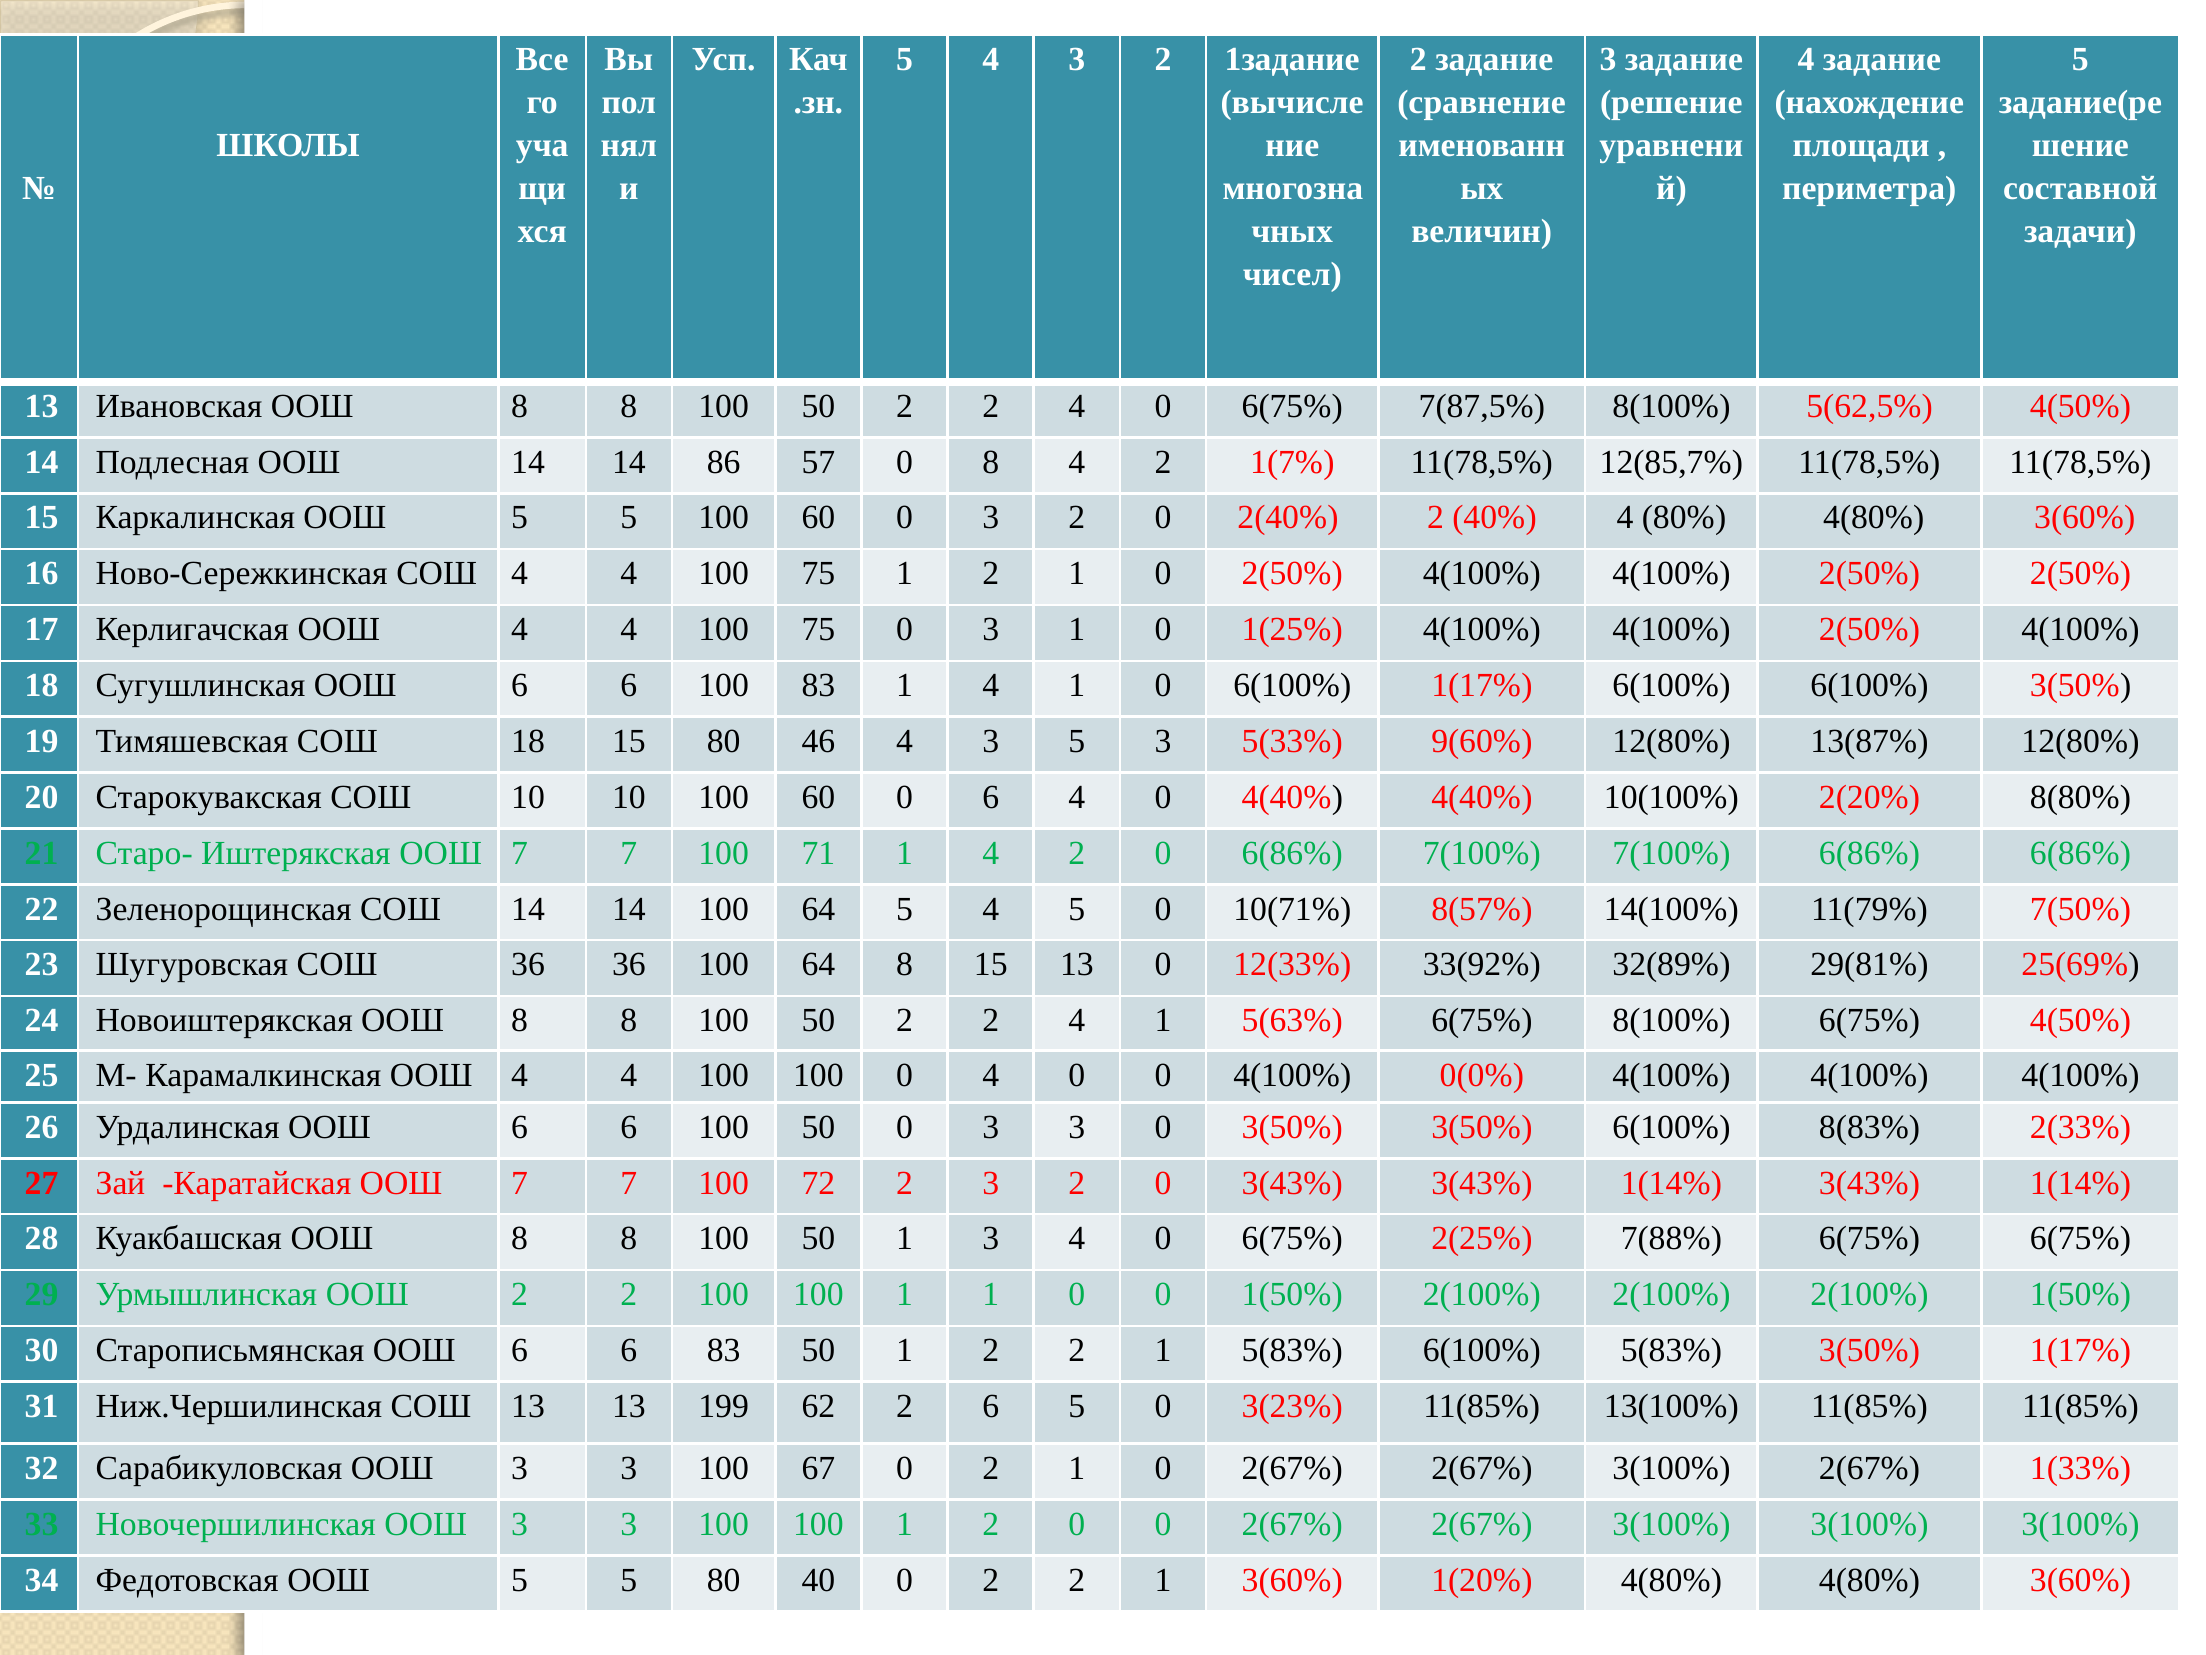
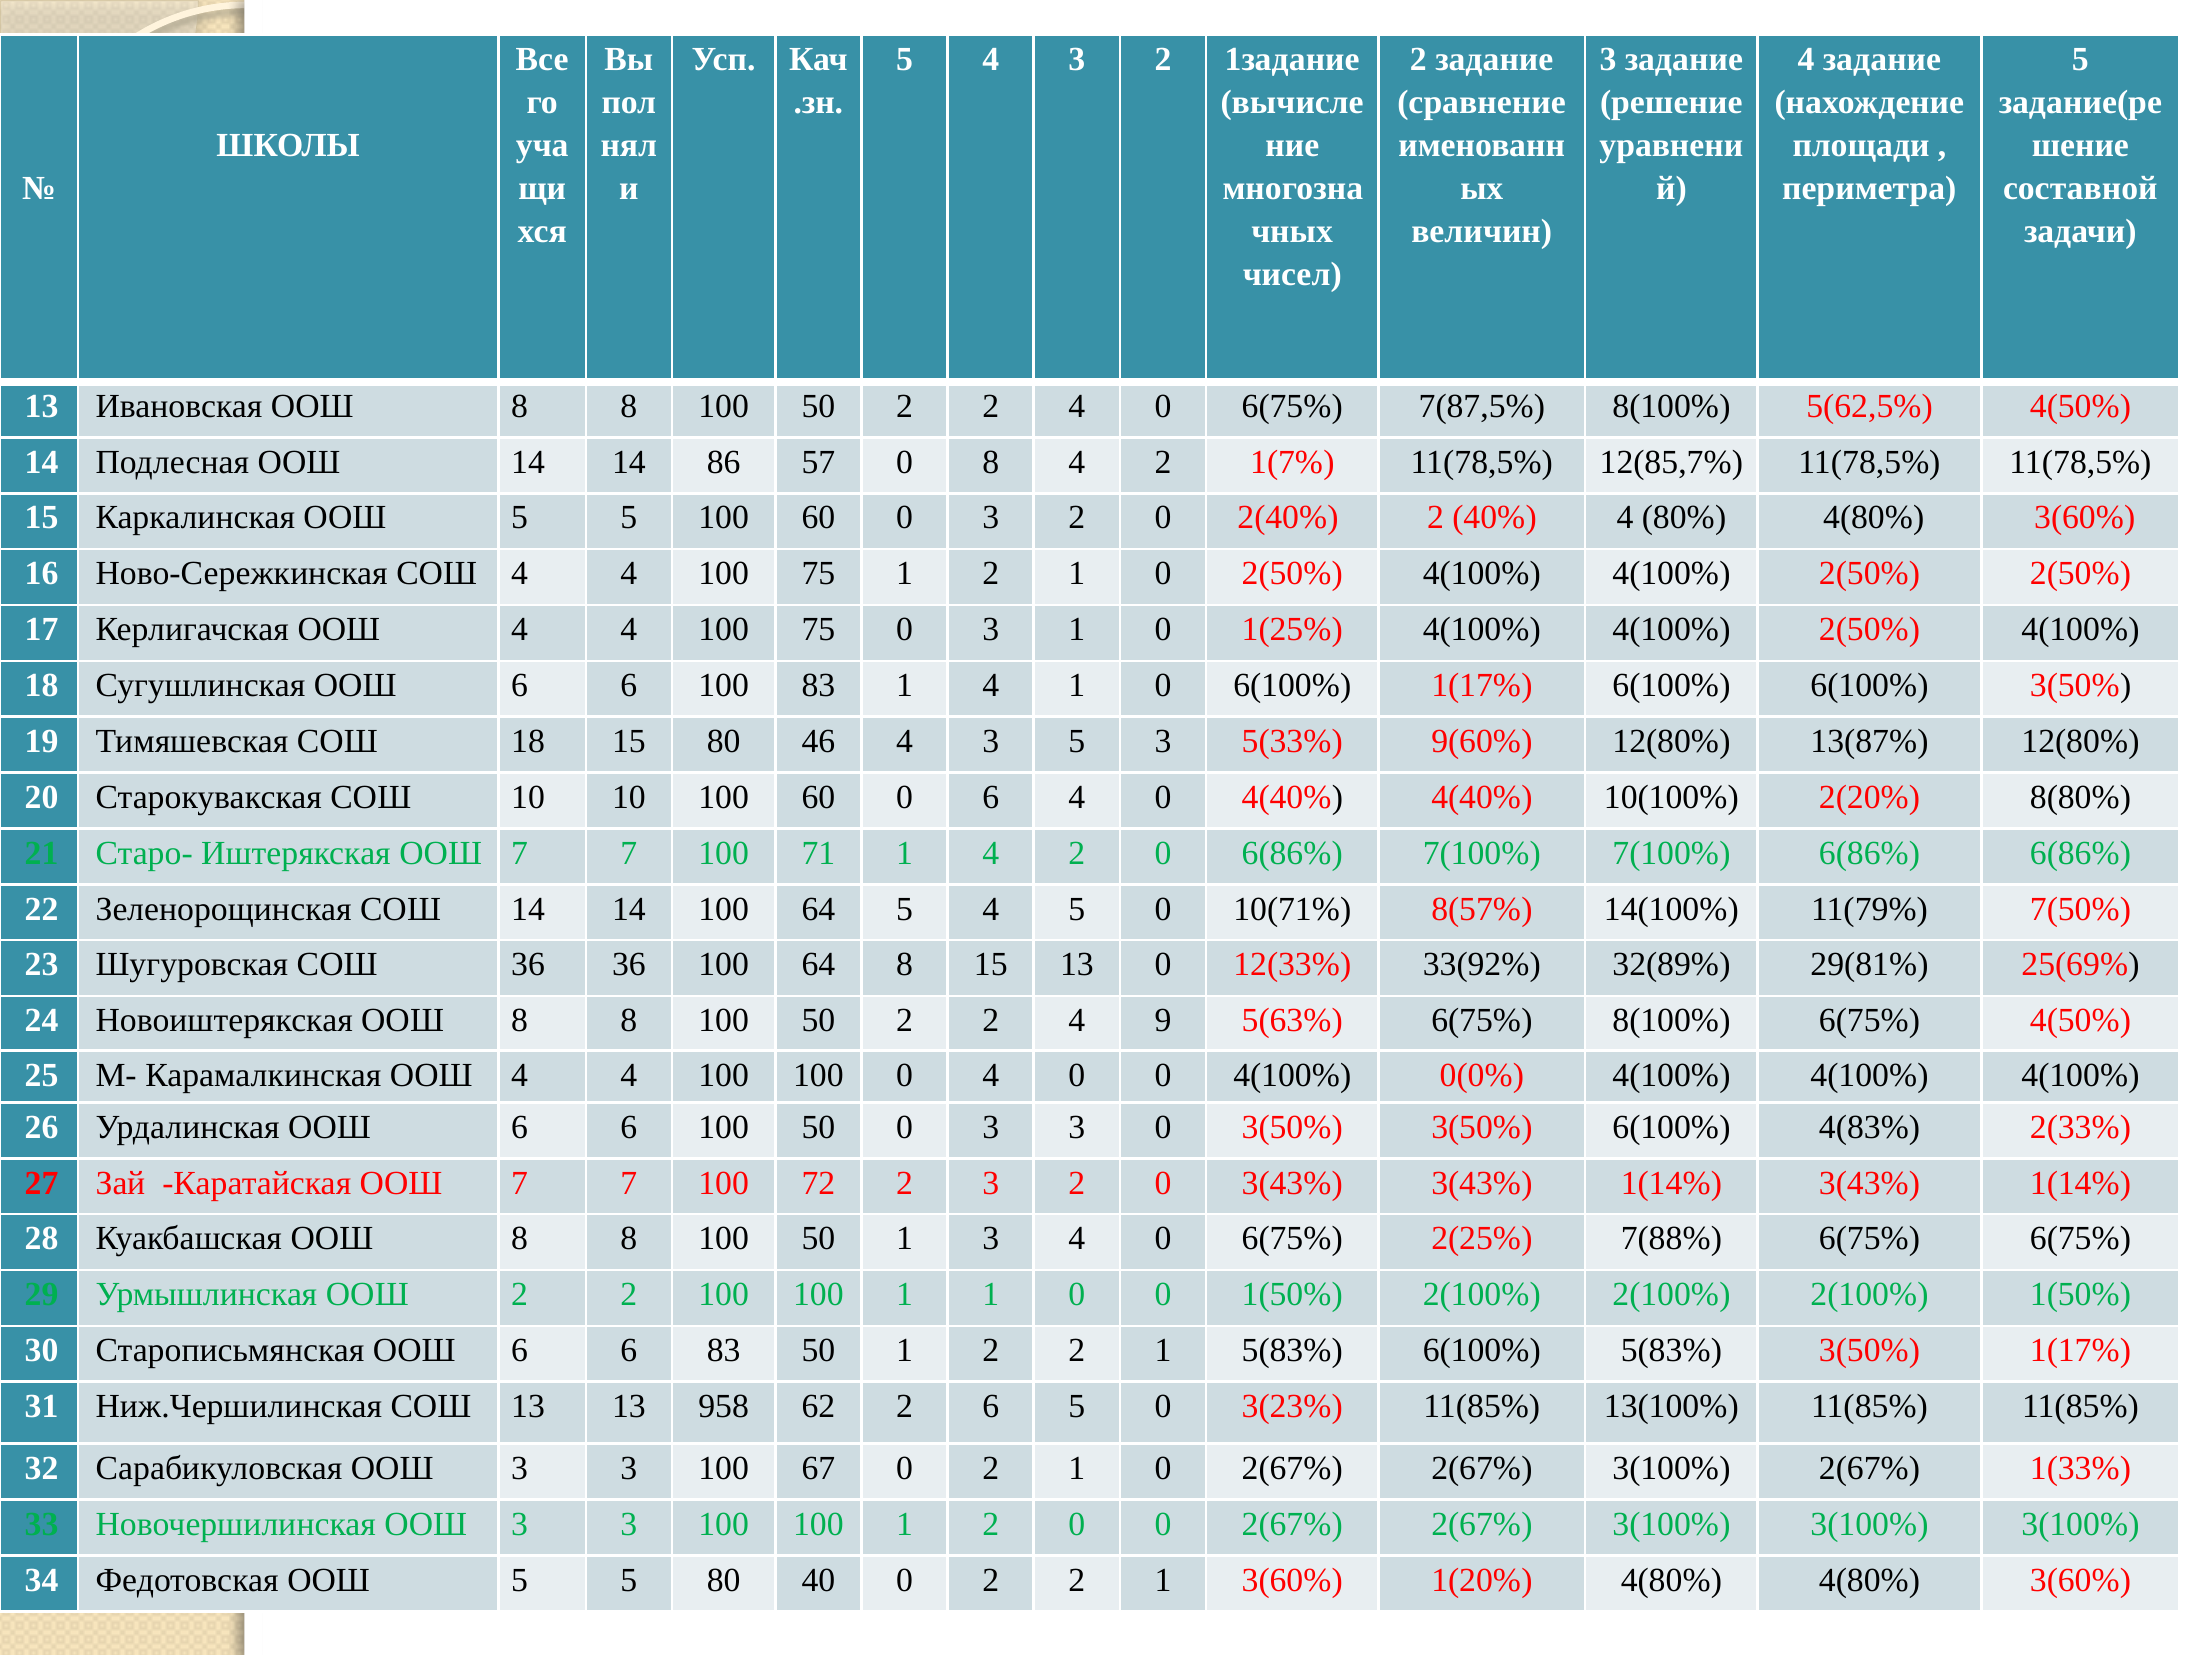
2 4 1: 1 -> 9
8(83%: 8(83% -> 4(83%
199: 199 -> 958
